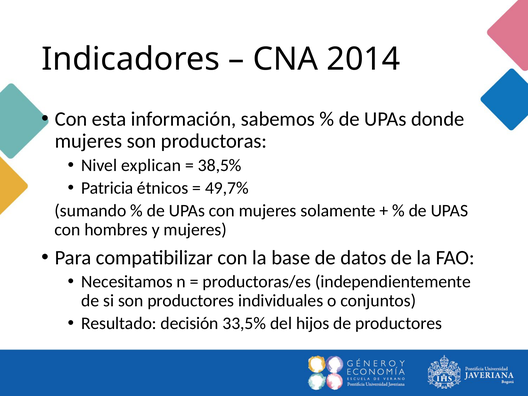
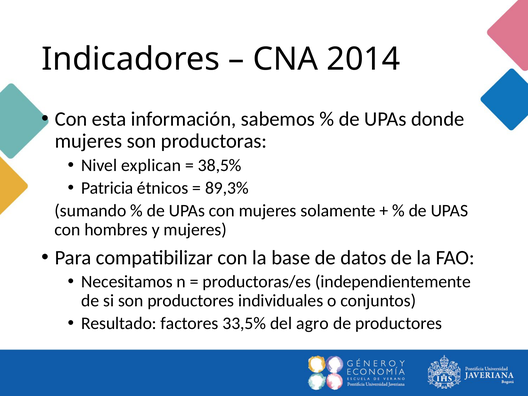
49,7%: 49,7% -> 89,3%
decisión: decisión -> factores
hijos: hijos -> agro
